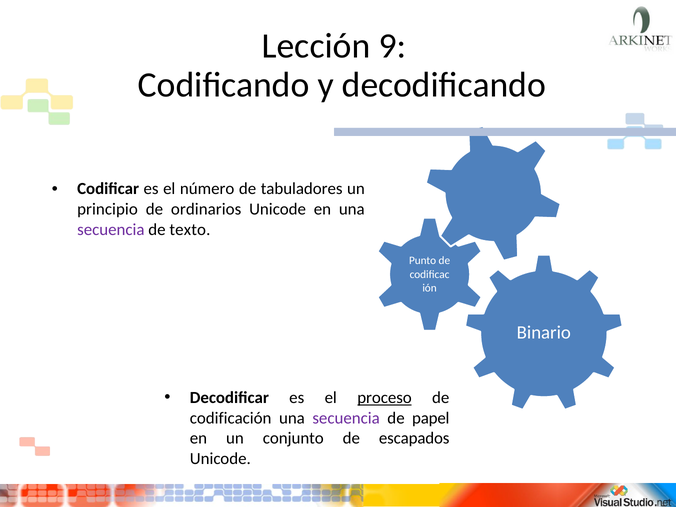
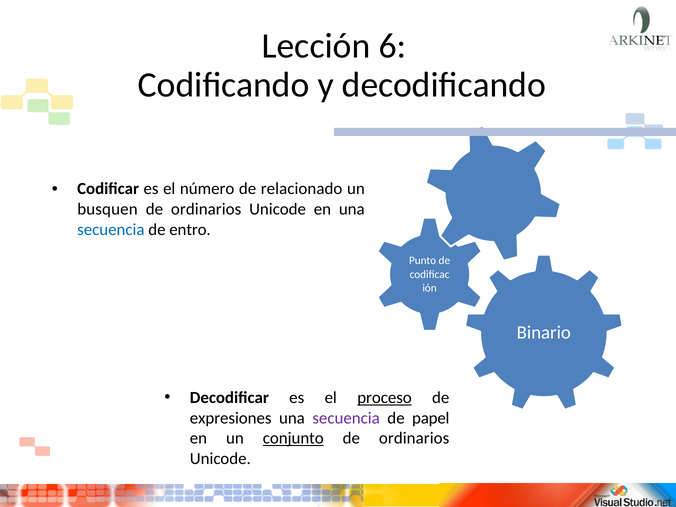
9: 9 -> 6
tabuladores: tabuladores -> relacionado
principio: principio -> busquen
secuencia at (111, 230) colour: purple -> blue
texto: texto -> entro
codificación: codificación -> expresiones
conjunto underline: none -> present
escapados at (414, 438): escapados -> ordinarios
